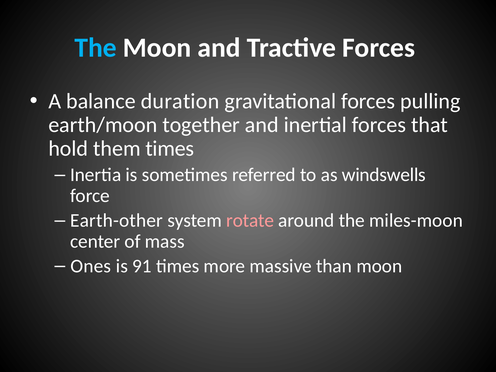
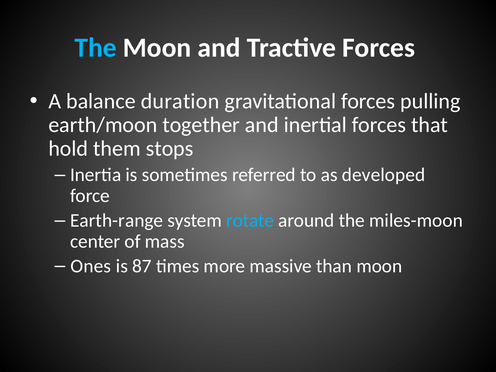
them times: times -> stops
windswells: windswells -> developed
Earth-other: Earth-other -> Earth-range
rotate colour: pink -> light blue
91: 91 -> 87
